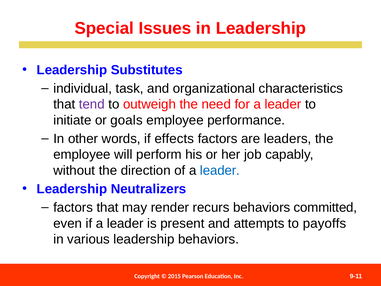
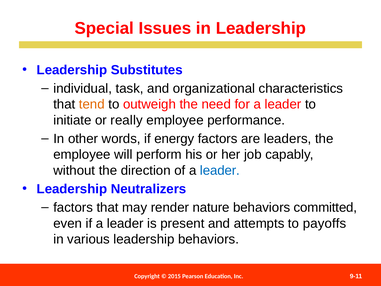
tend colour: purple -> orange
goals: goals -> really
effects: effects -> energy
recurs: recurs -> nature
